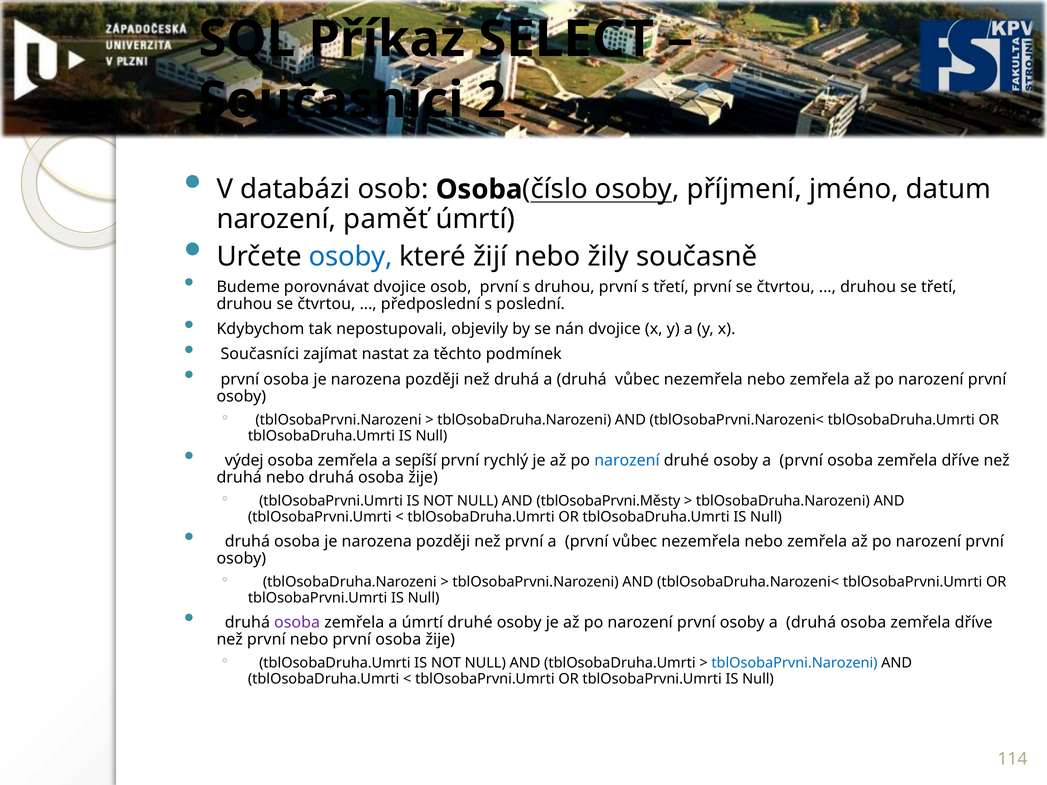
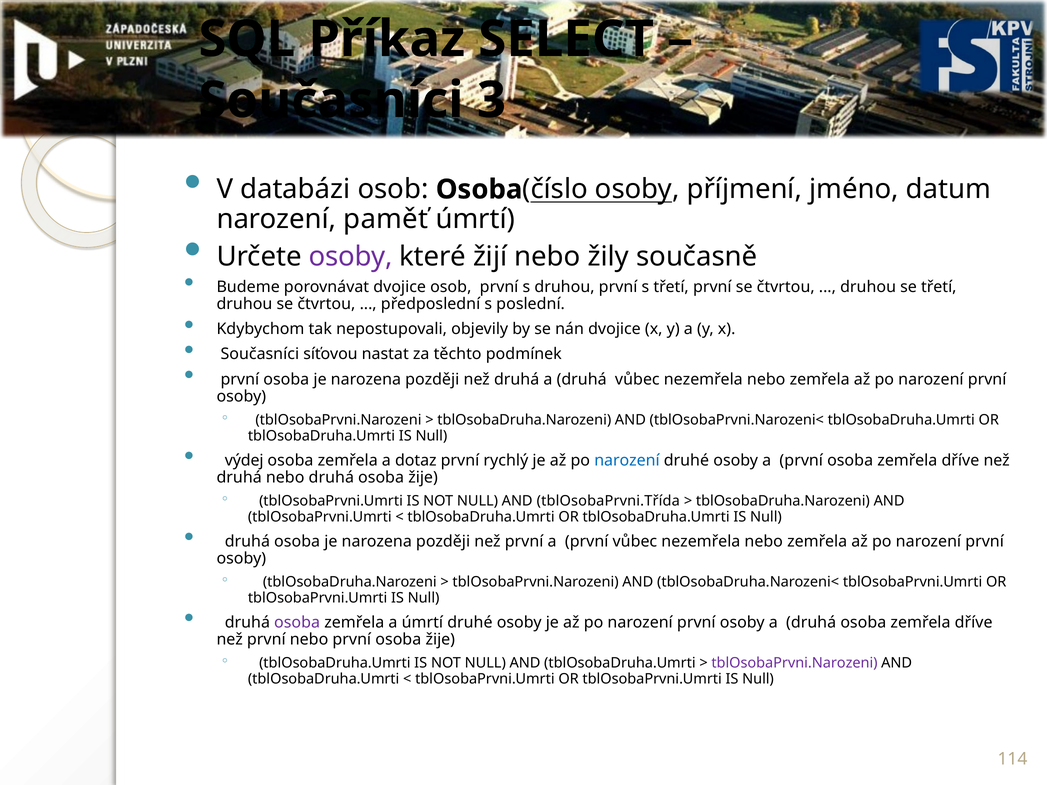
2: 2 -> 3
osoby at (351, 257) colour: blue -> purple
zajímat: zajímat -> síťovou
sepíší: sepíší -> dotaz
tblOsobaPrvni.Městy: tblOsobaPrvni.Městy -> tblOsobaPrvni.Třída
tblOsobaPrvni.Narozeni at (795, 663) colour: blue -> purple
